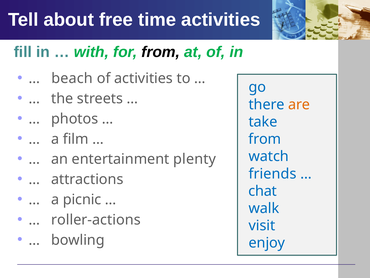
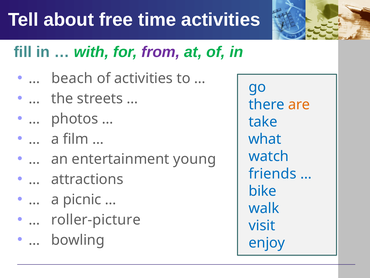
from at (161, 52) colour: black -> purple
from at (265, 139): from -> what
plenty: plenty -> young
chat: chat -> bike
roller-actions: roller-actions -> roller-picture
